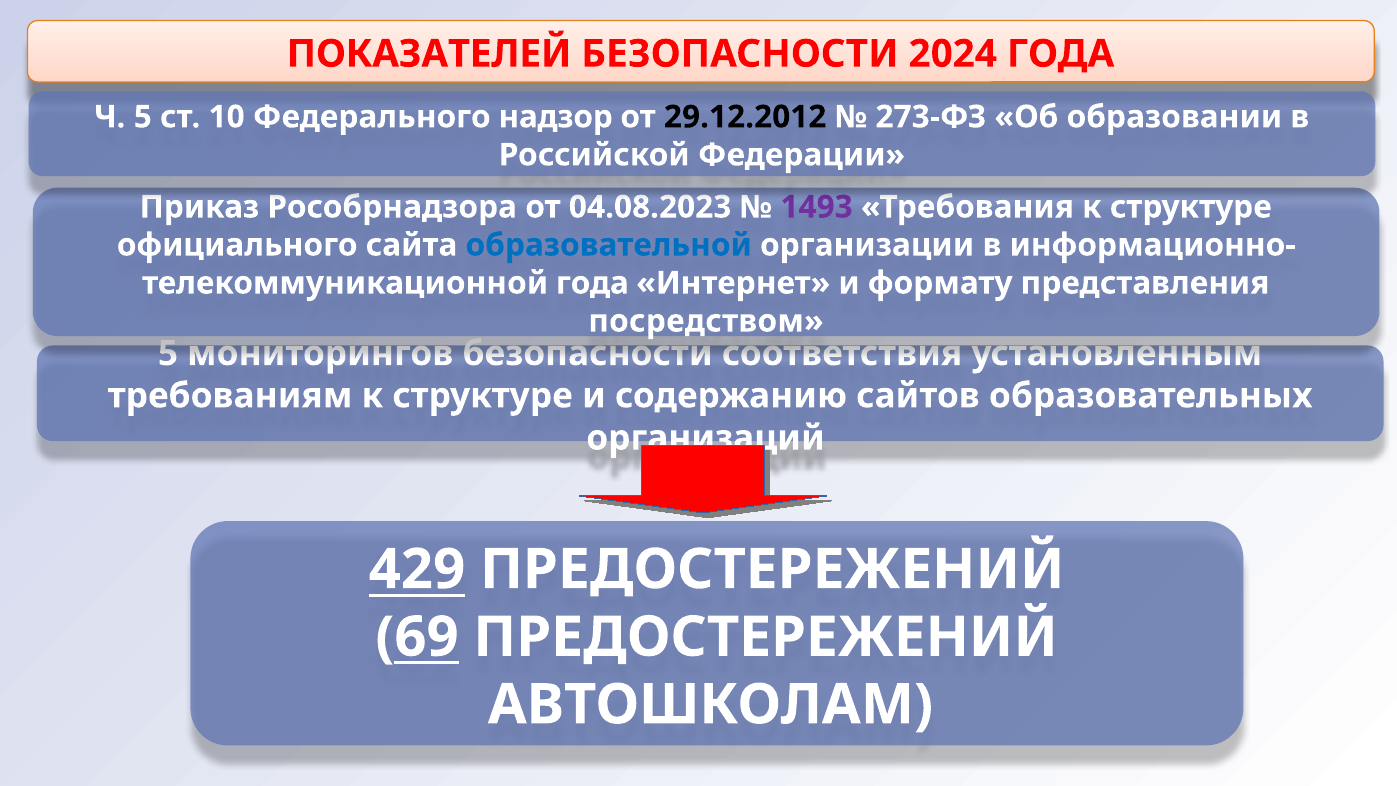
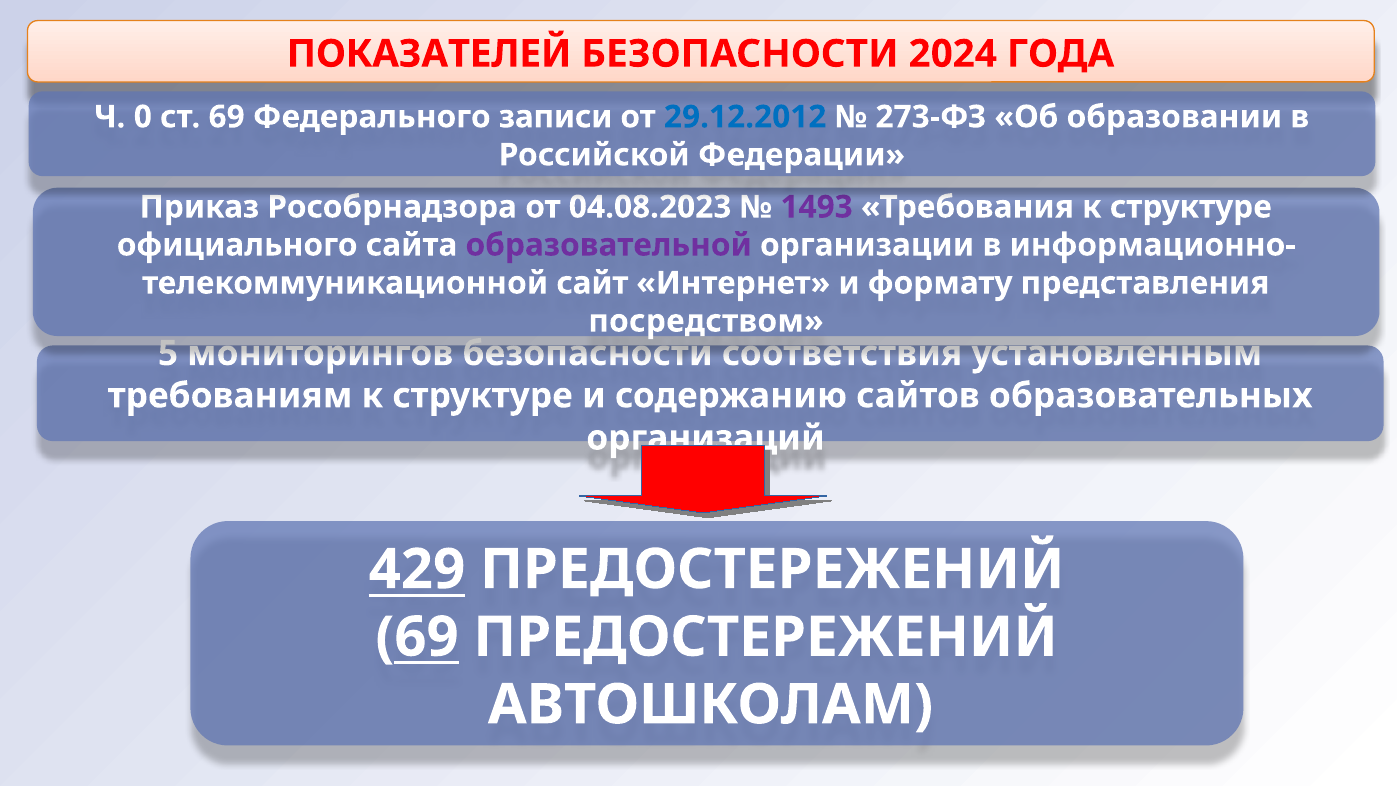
Ч 5: 5 -> 0
ст 10: 10 -> 69
надзор: надзор -> записи
29.12.2012 colour: black -> blue
образовательной colour: blue -> purple
года at (592, 283): года -> сайт
